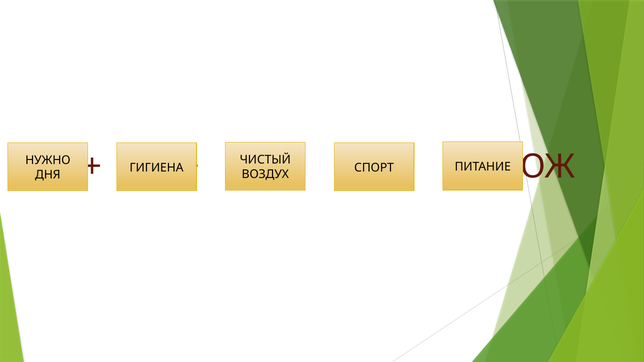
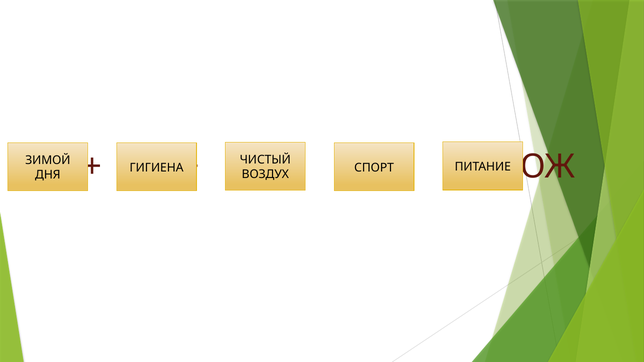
НУЖНО: НУЖНО -> ЗИМОЙ
